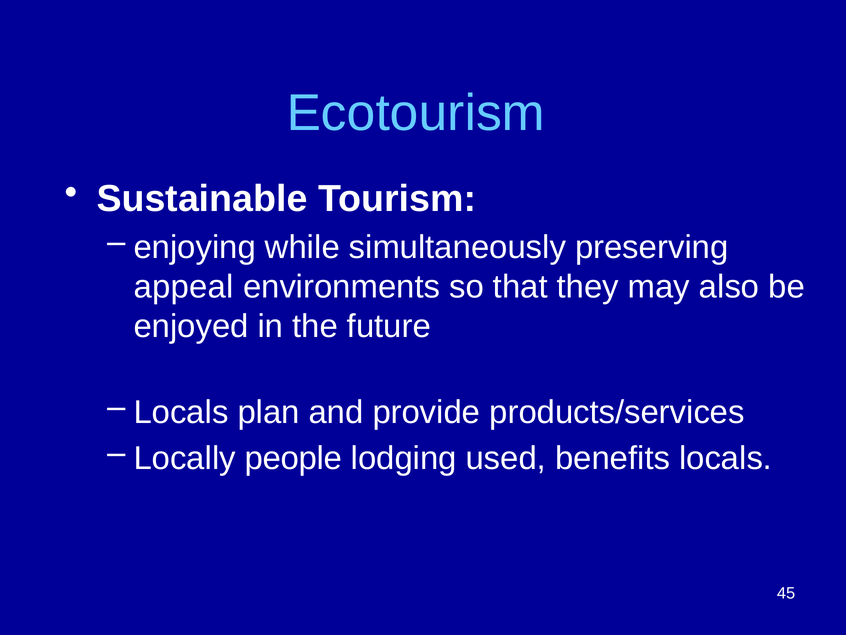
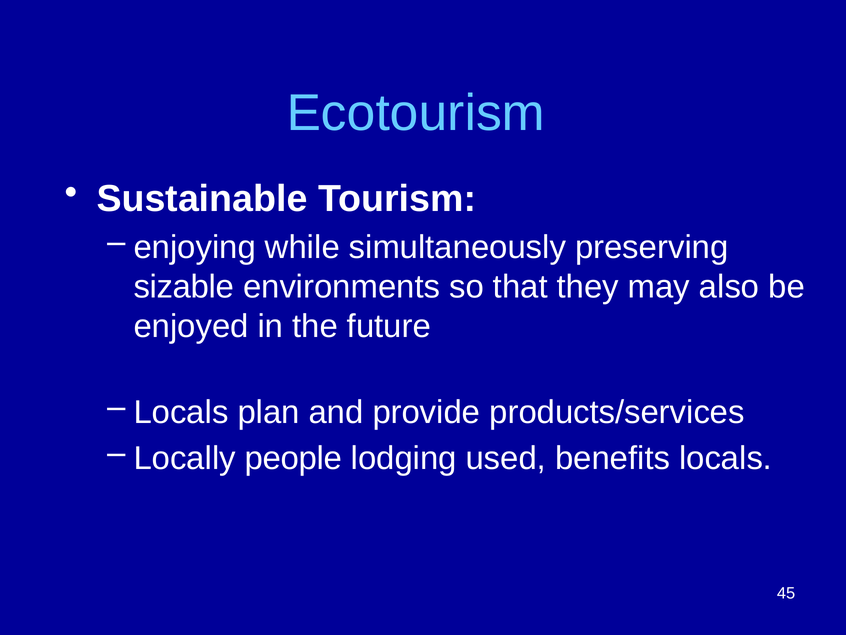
appeal: appeal -> sizable
